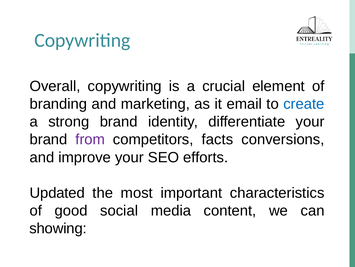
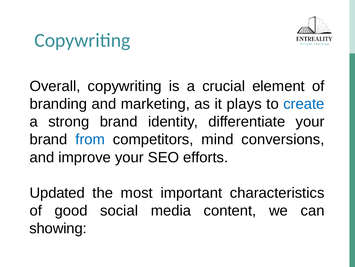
email: email -> plays
from colour: purple -> blue
facts: facts -> mind
